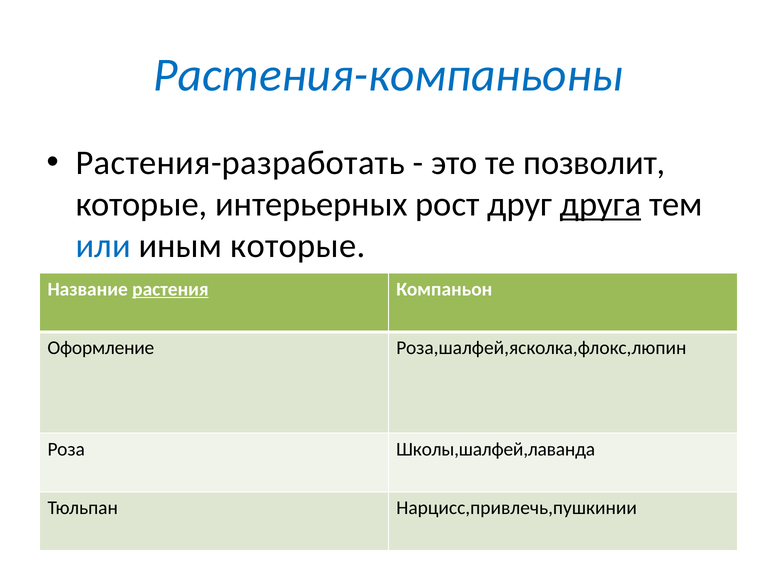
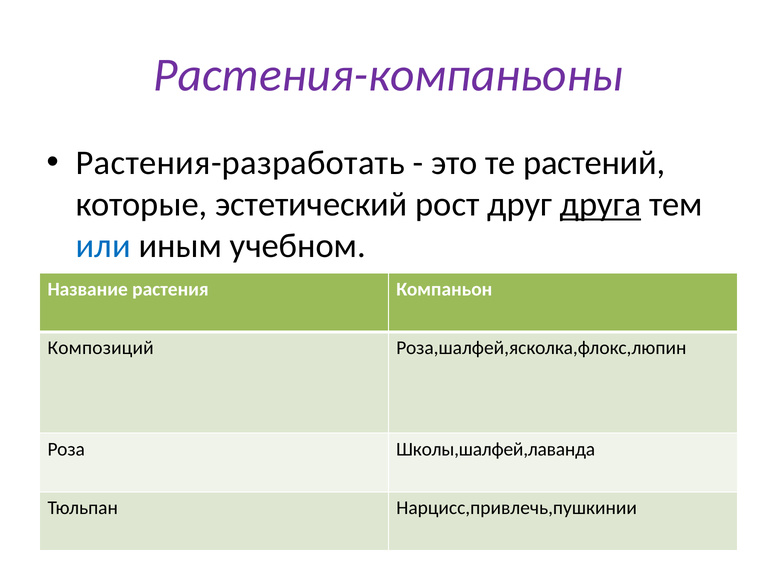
Растения-компаньоны colour: blue -> purple
позволит: позволит -> растений
интерьерных: интерьерных -> эстетический
иным которые: которые -> учебном
растения underline: present -> none
Оформление: Оформление -> Композиций
